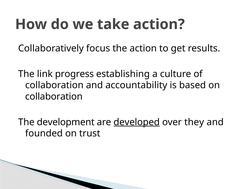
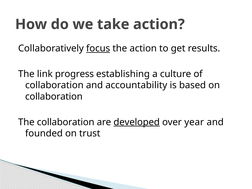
focus underline: none -> present
The development: development -> collaboration
they: they -> year
